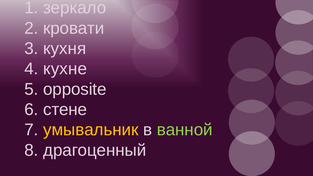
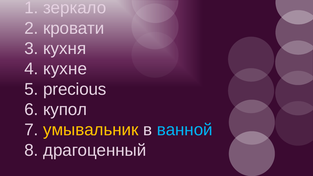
opposite: opposite -> precious
стене: стене -> купол
ванной colour: light green -> light blue
